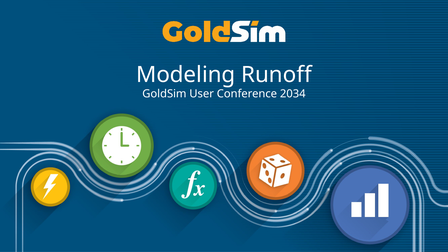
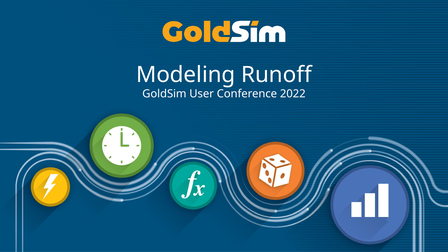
2034: 2034 -> 2022
